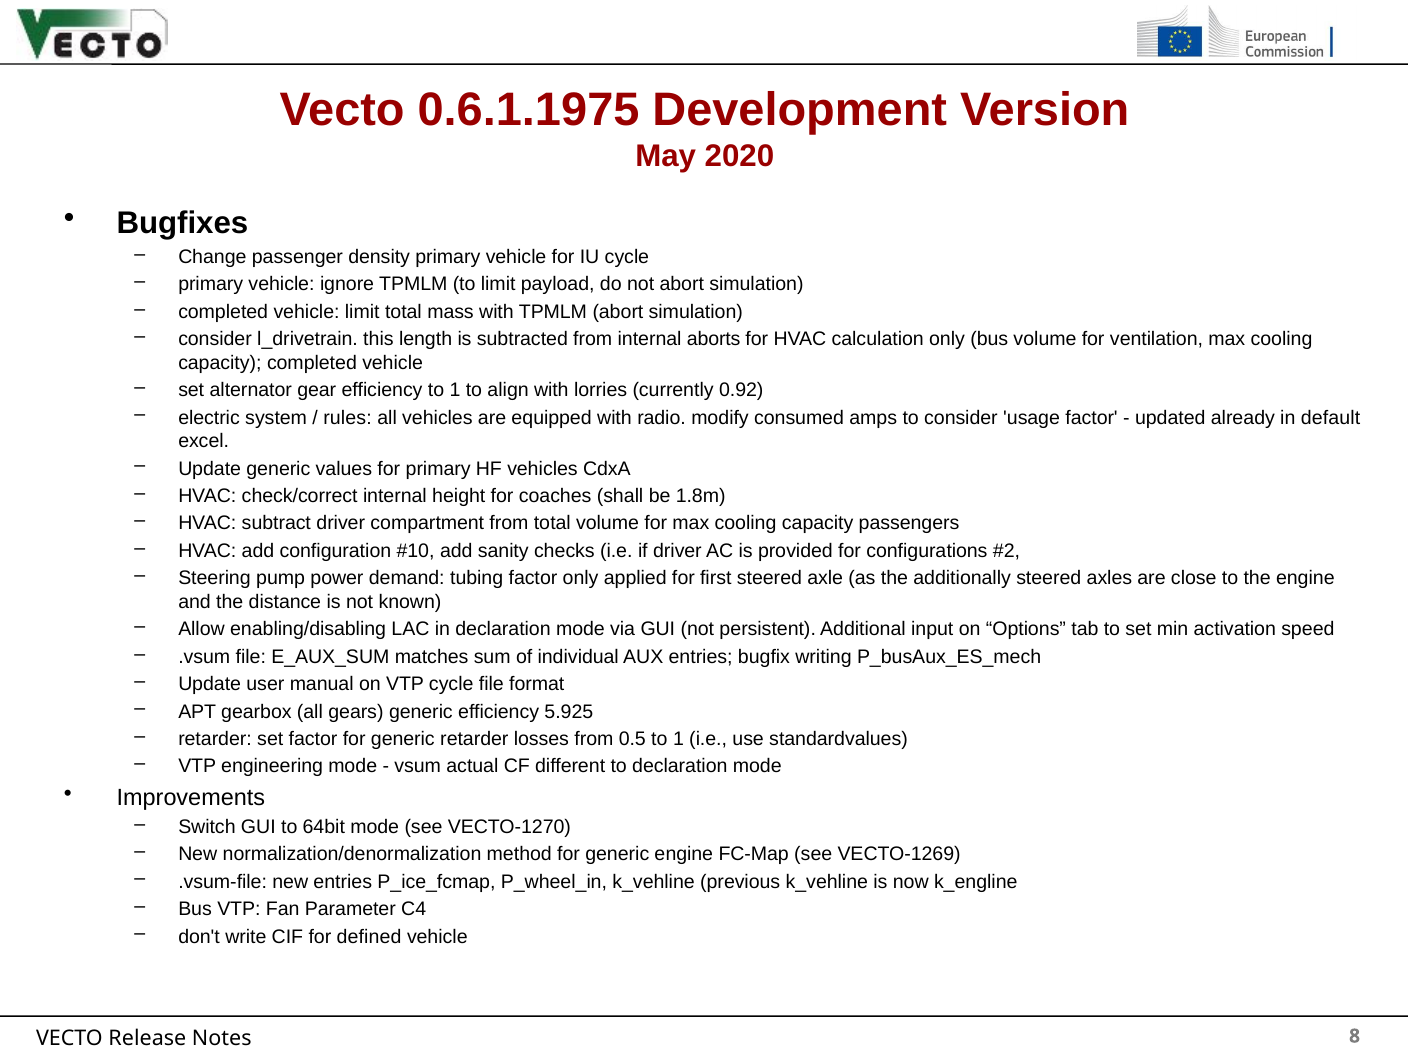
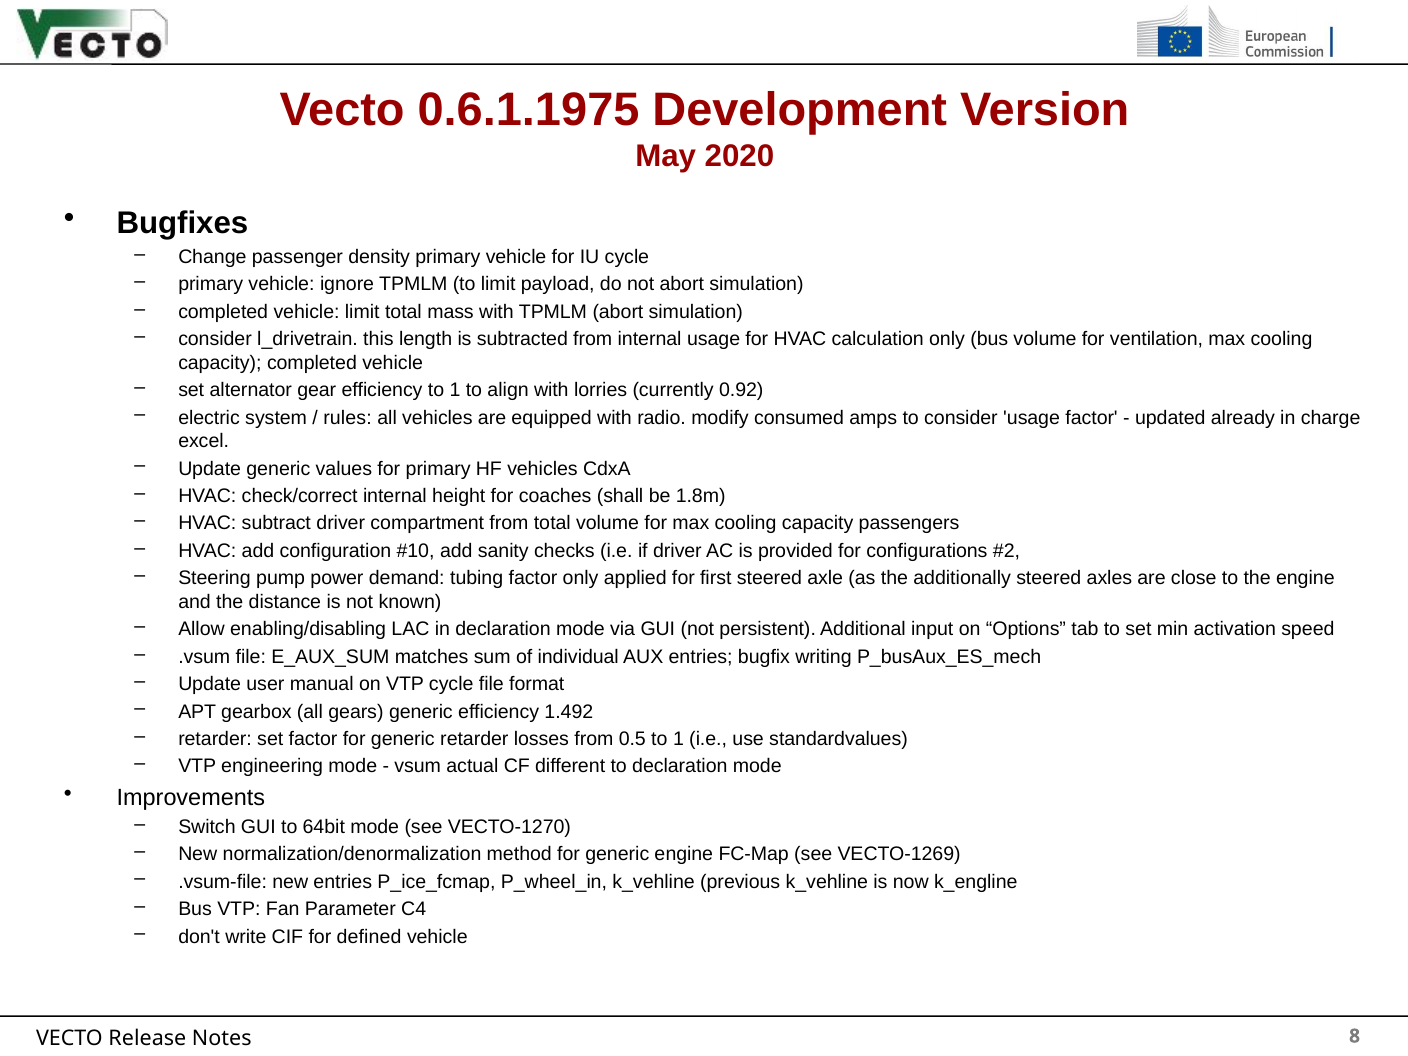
internal aborts: aborts -> usage
default: default -> charge
5.925: 5.925 -> 1.492
